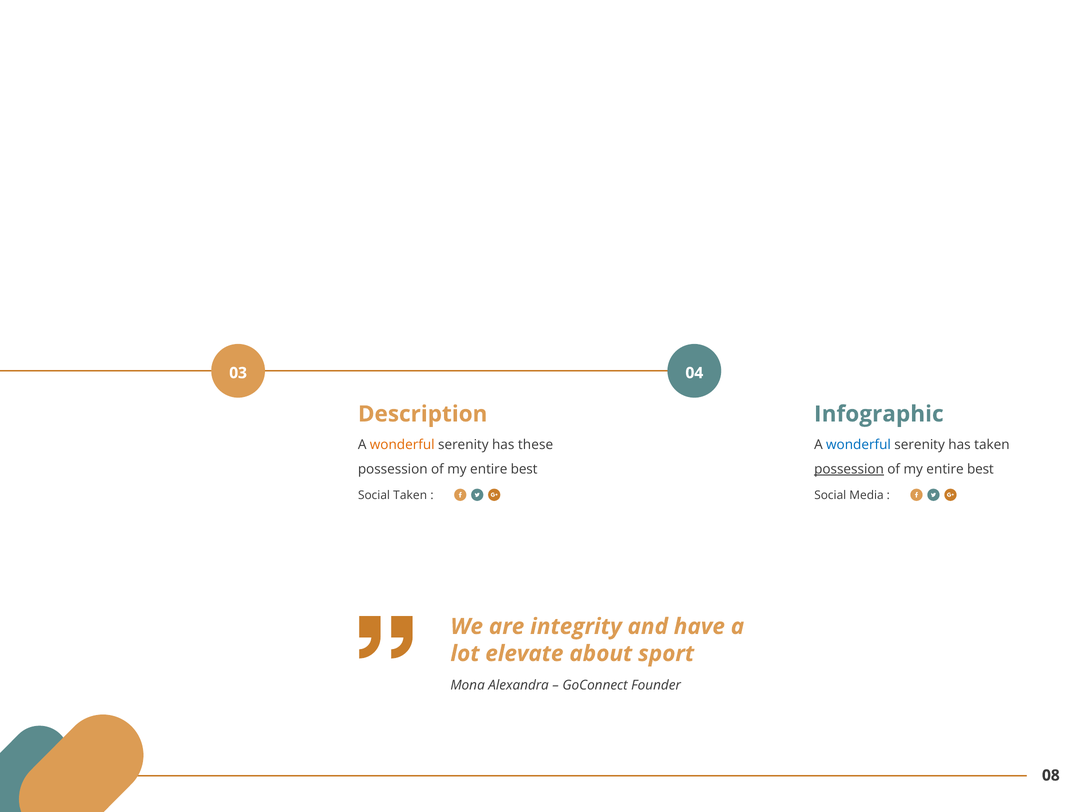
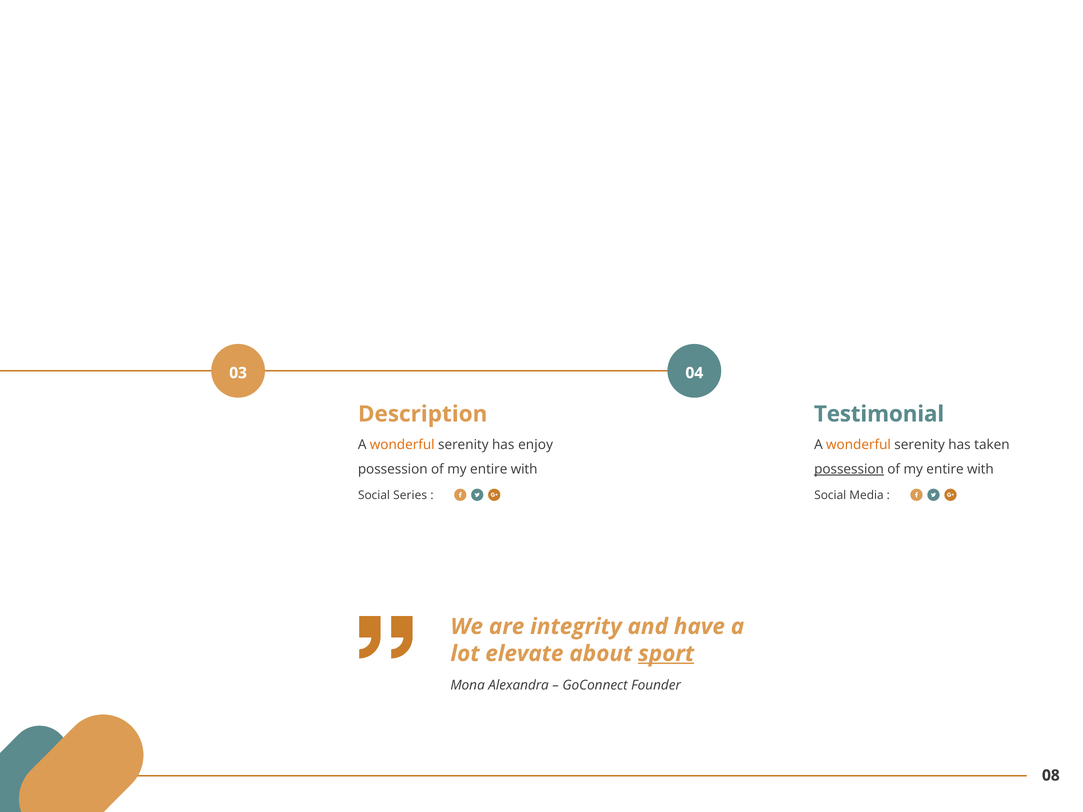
Infographic: Infographic -> Testimonial
these: these -> enjoy
wonderful at (858, 445) colour: blue -> orange
best at (524, 469): best -> with
best at (980, 469): best -> with
Social Taken: Taken -> Series
sport underline: none -> present
